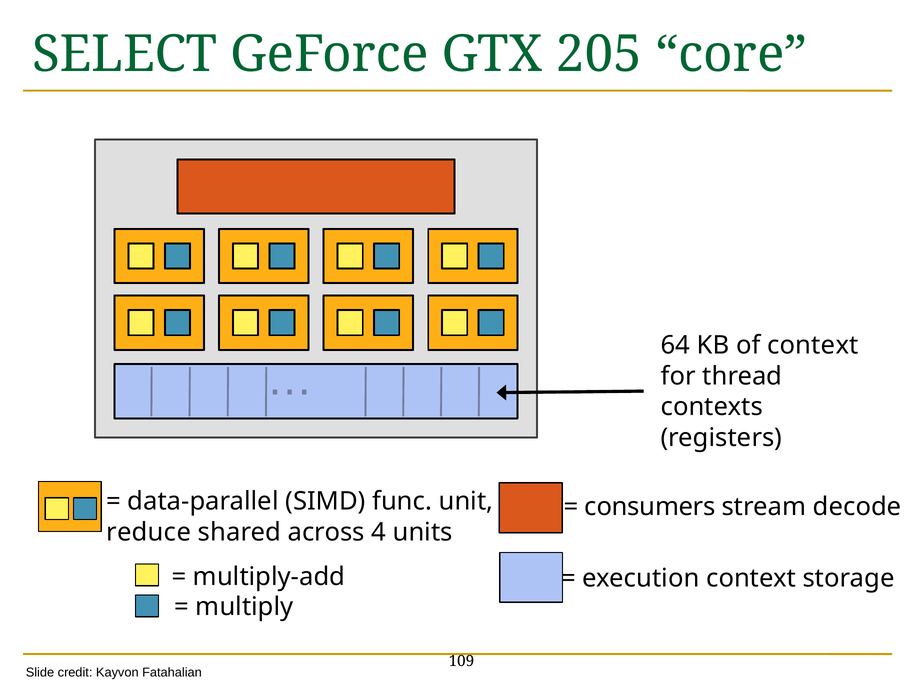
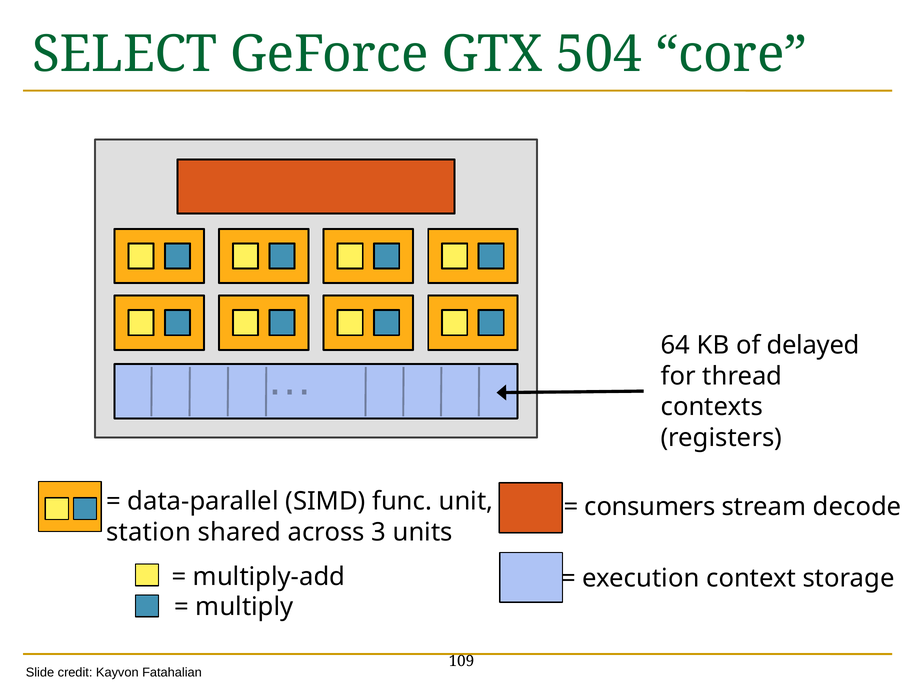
205: 205 -> 504
of context: context -> delayed
reduce: reduce -> station
4: 4 -> 3
